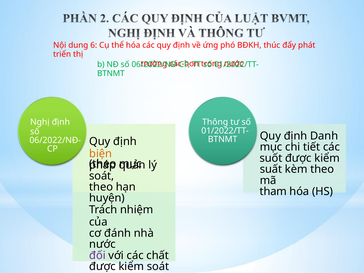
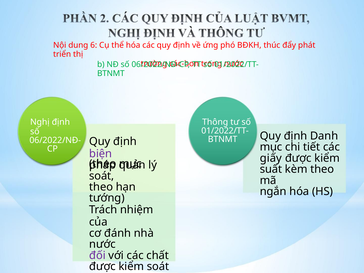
biện colour: orange -> purple
suốt: suốt -> giấy
tham: tham -> ngắn
huyện: huyện -> tướng
